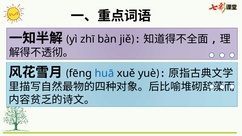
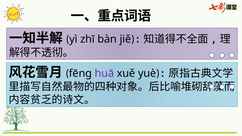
huā colour: blue -> purple
